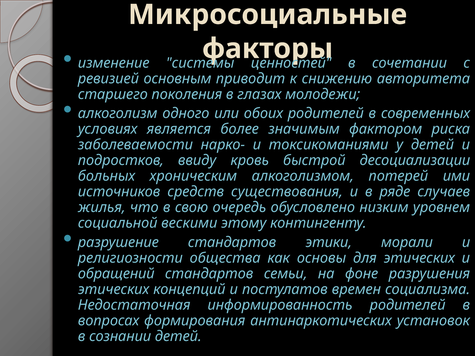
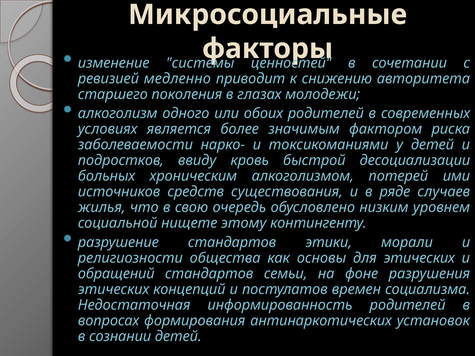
основным: основным -> медленно
вескими: вескими -> нищете
